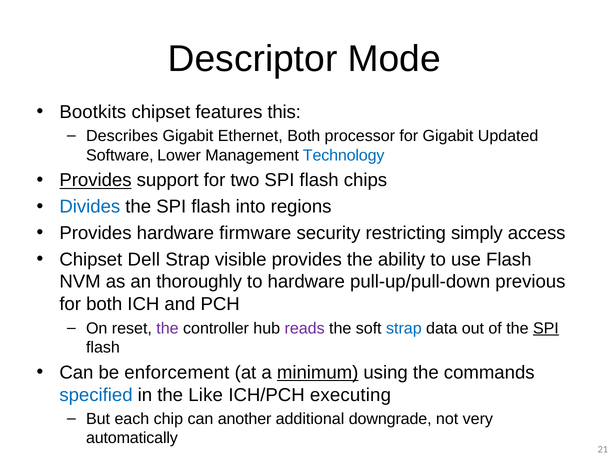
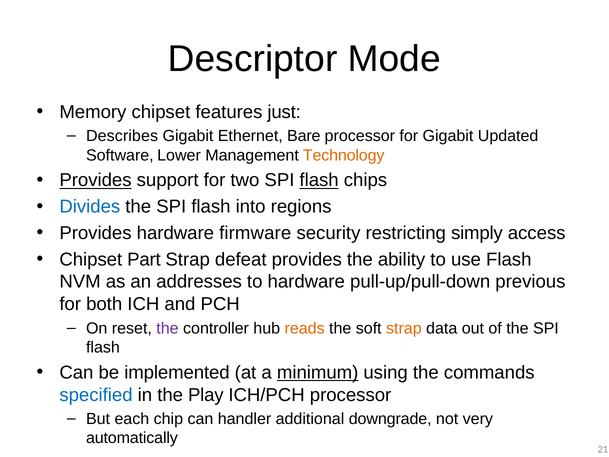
Bootkits: Bootkits -> Memory
this: this -> just
Ethernet Both: Both -> Bare
Technology colour: blue -> orange
flash at (319, 180) underline: none -> present
Dell: Dell -> Part
visible: visible -> defeat
thoroughly: thoroughly -> addresses
reads colour: purple -> orange
strap at (404, 328) colour: blue -> orange
SPI at (546, 328) underline: present -> none
enforcement: enforcement -> implemented
Like: Like -> Play
ICH/PCH executing: executing -> processor
another: another -> handler
